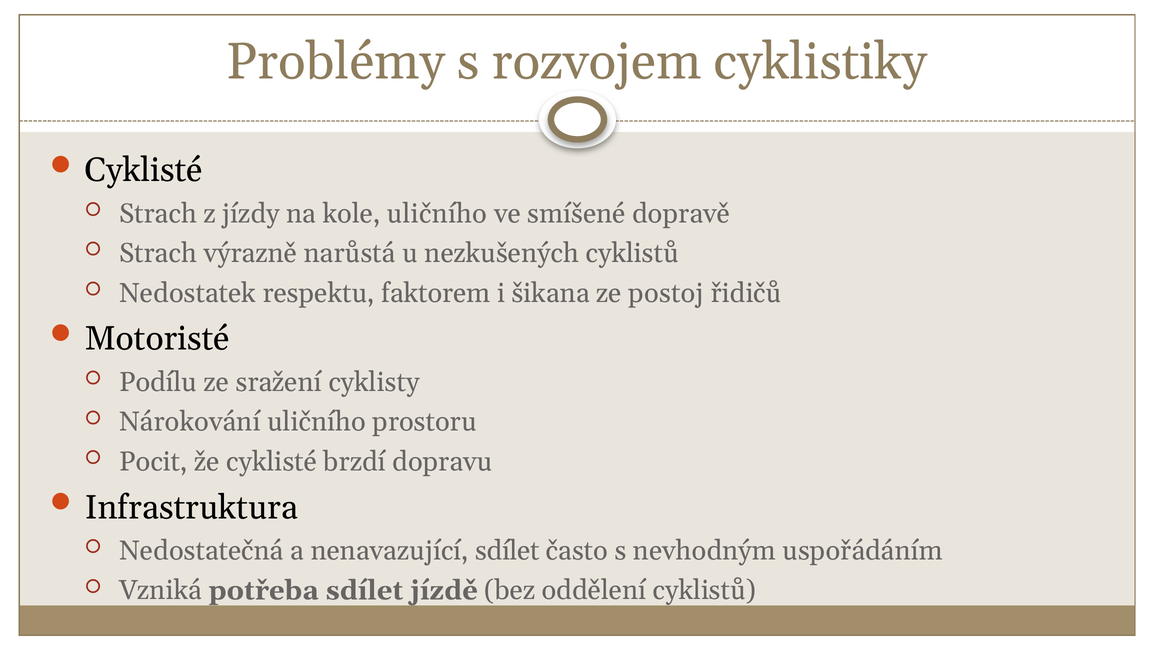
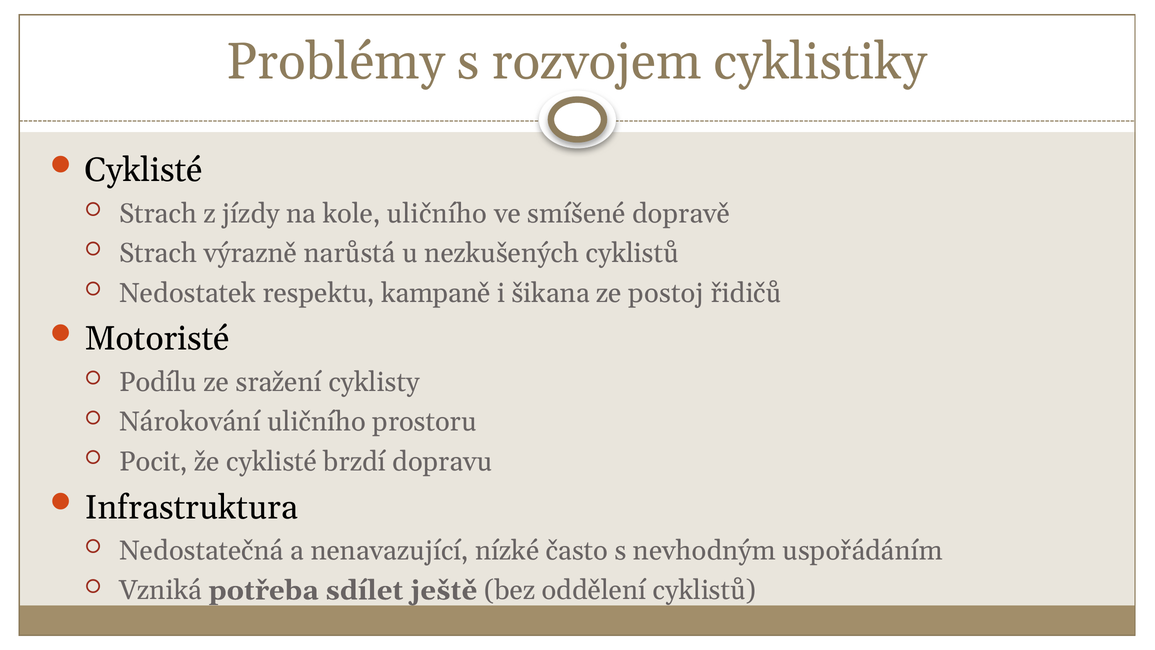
faktorem: faktorem -> kampaně
nenavazující sdílet: sdílet -> nízké
jízdě: jízdě -> ještě
